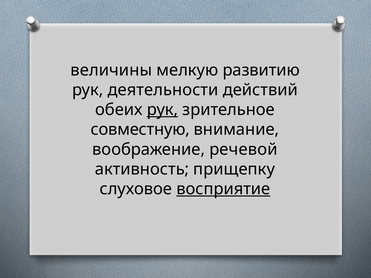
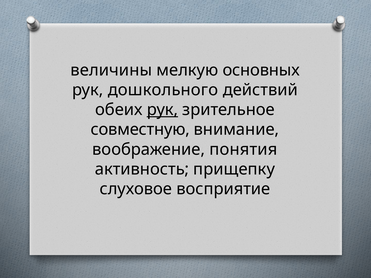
развитию: развитию -> основных
деятельности: деятельности -> дошкольного
речевой: речевой -> понятия
восприятие underline: present -> none
